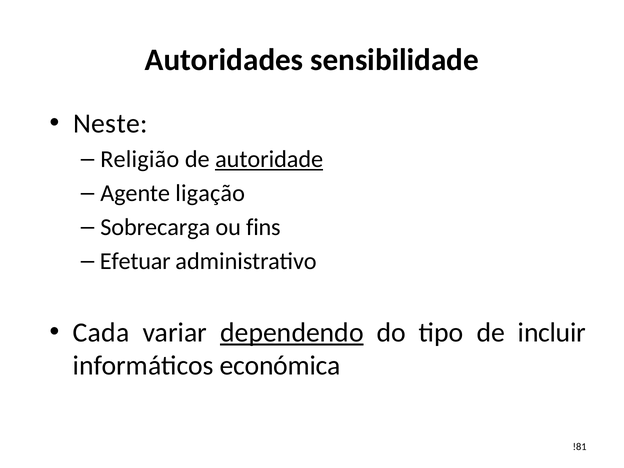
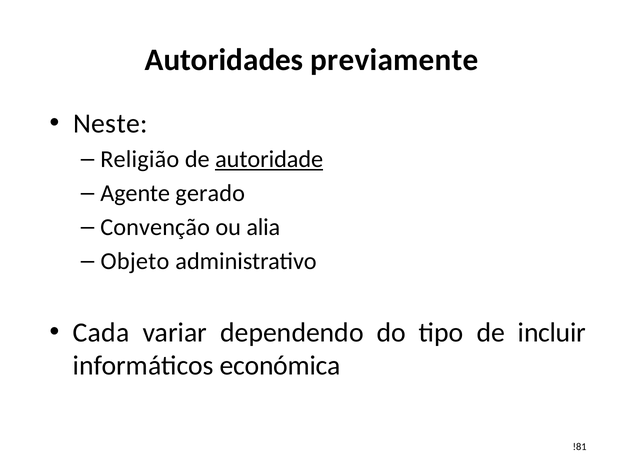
sensibilidade: sensibilidade -> previamente
ligação: ligação -> gerado
Sobrecarga: Sobrecarga -> Convenção
fins: fins -> alia
Efetuar: Efetuar -> Objeto
dependendo underline: present -> none
